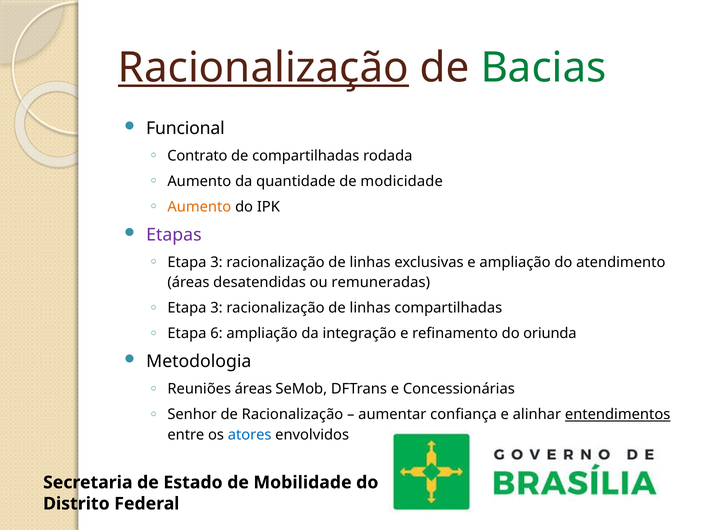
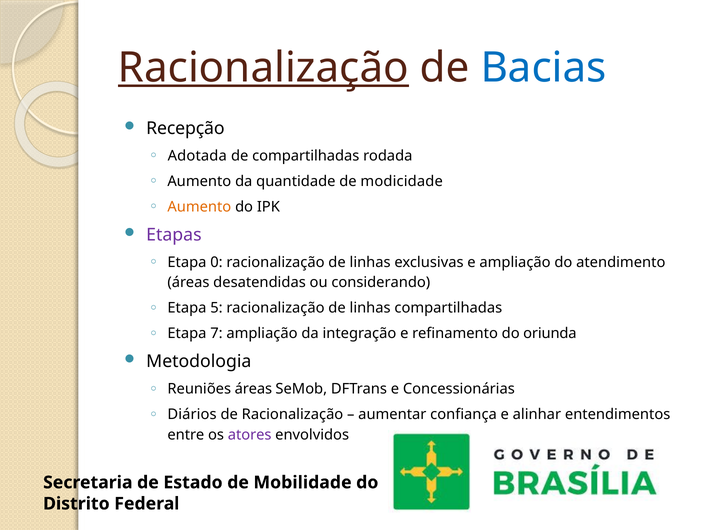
Bacias colour: green -> blue
Funcional: Funcional -> Recepção
Contrato: Contrato -> Adotada
3 at (216, 262): 3 -> 0
remuneradas: remuneradas -> considerando
3 at (216, 308): 3 -> 5
6: 6 -> 7
Senhor: Senhor -> Diários
entendimentos underline: present -> none
atores colour: blue -> purple
